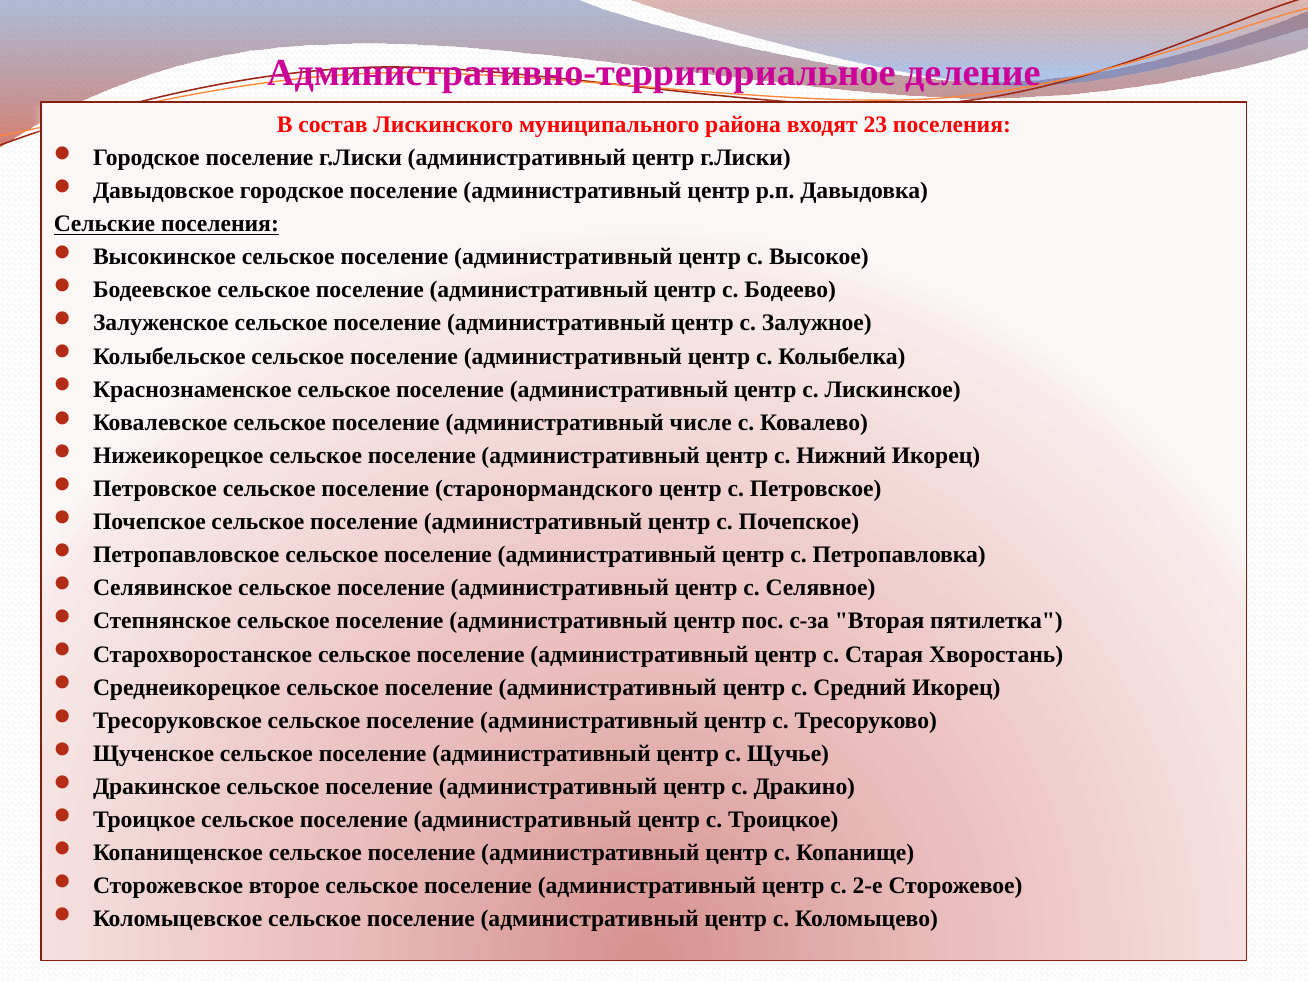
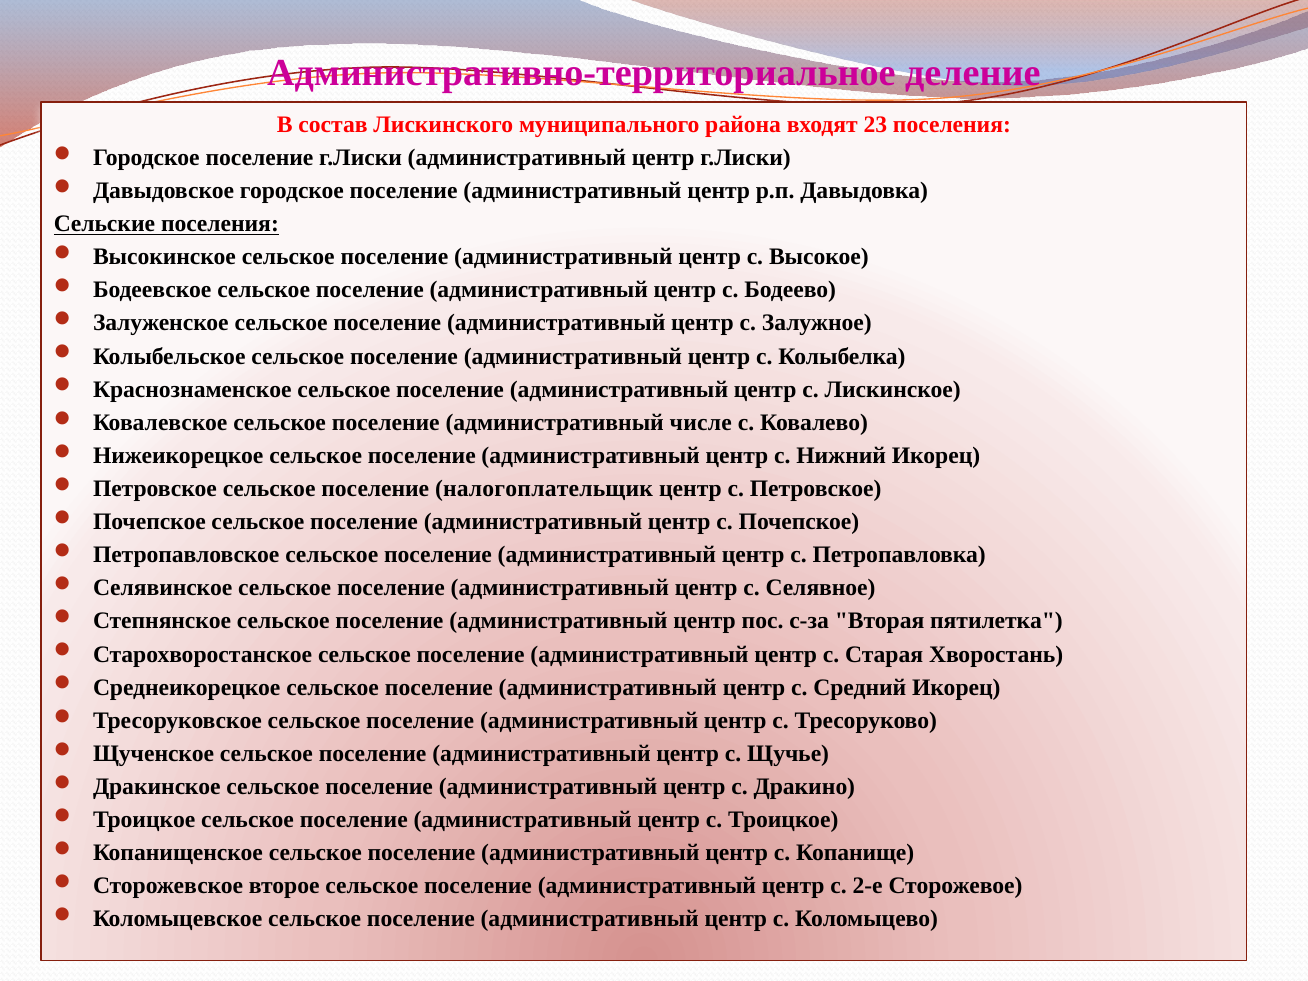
старонормандского: старонормандского -> налогоплательщик
